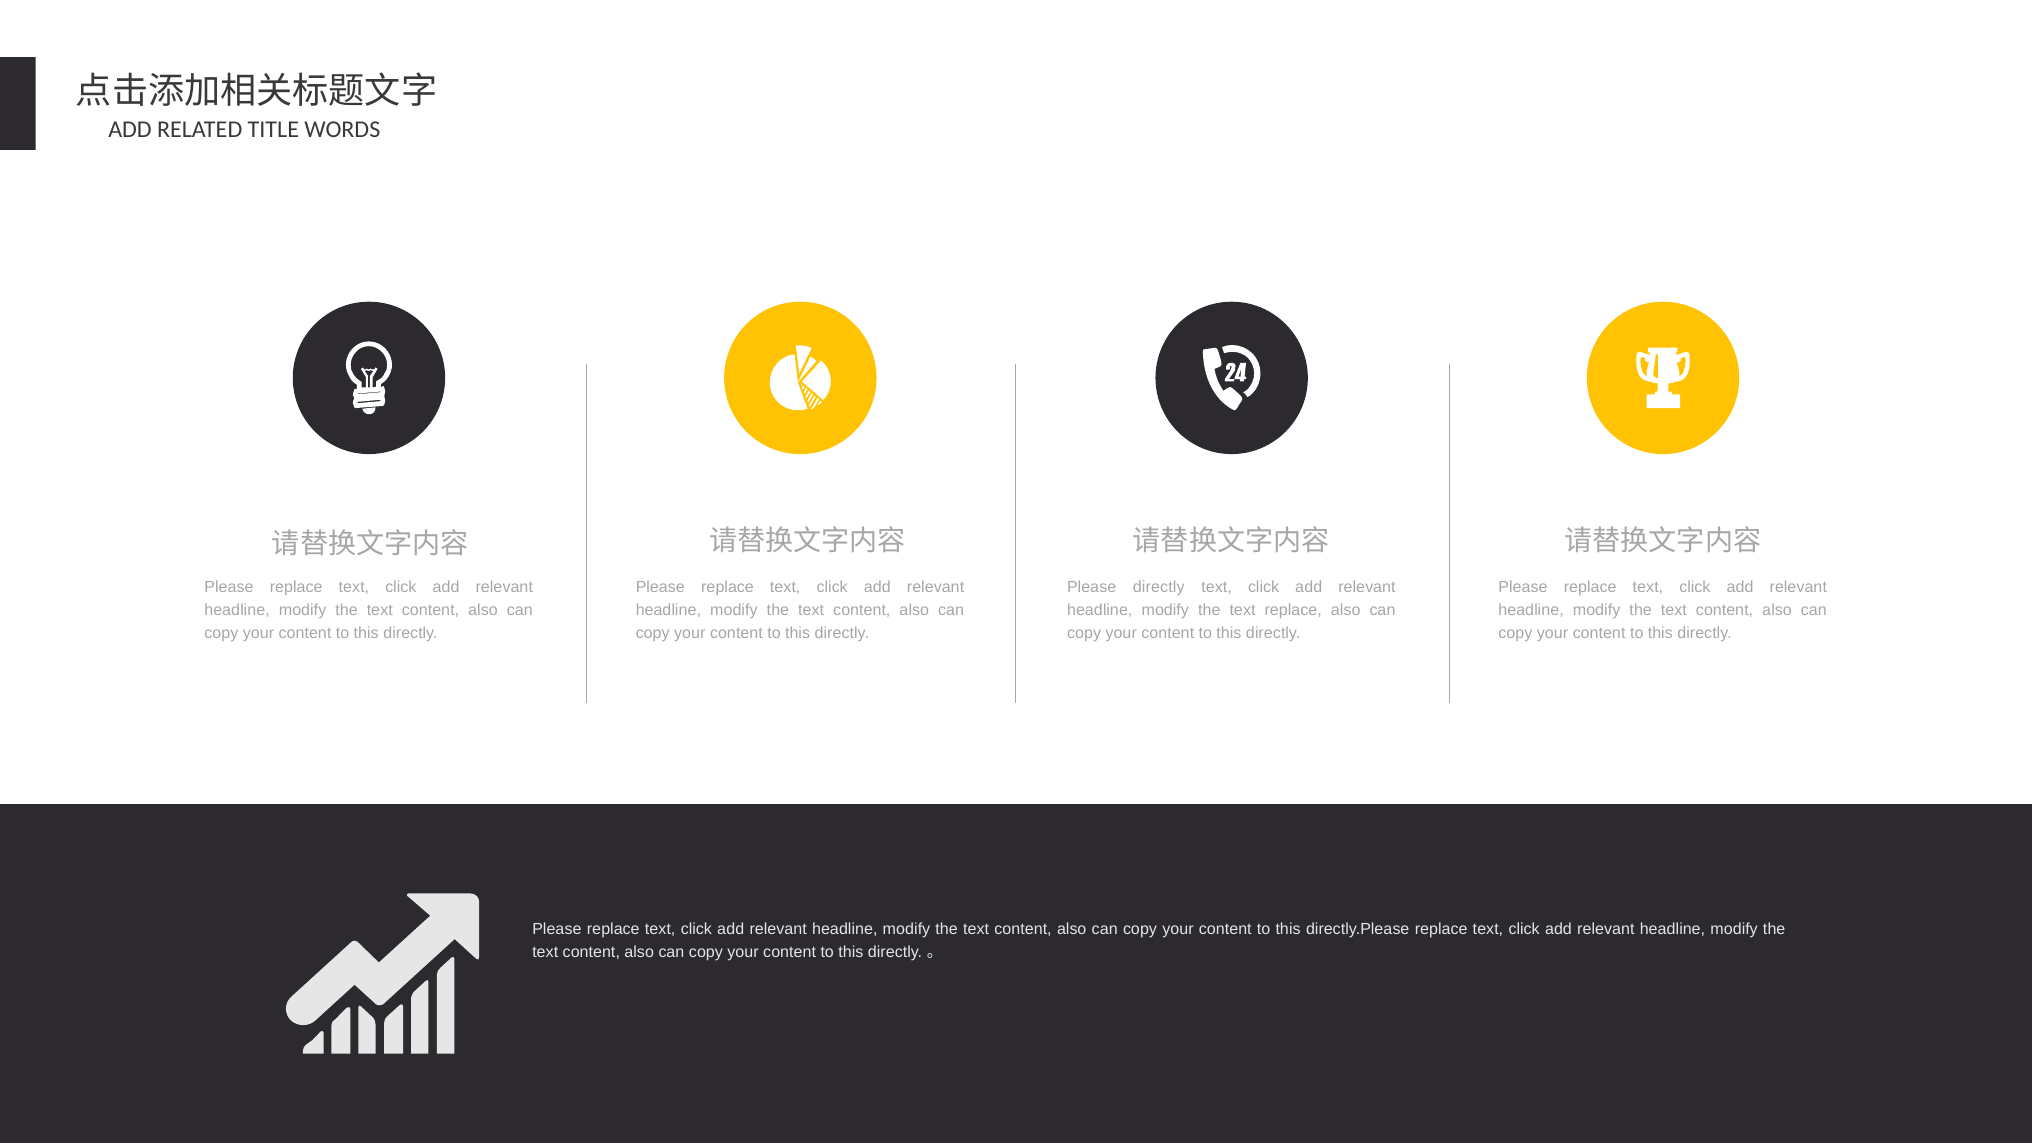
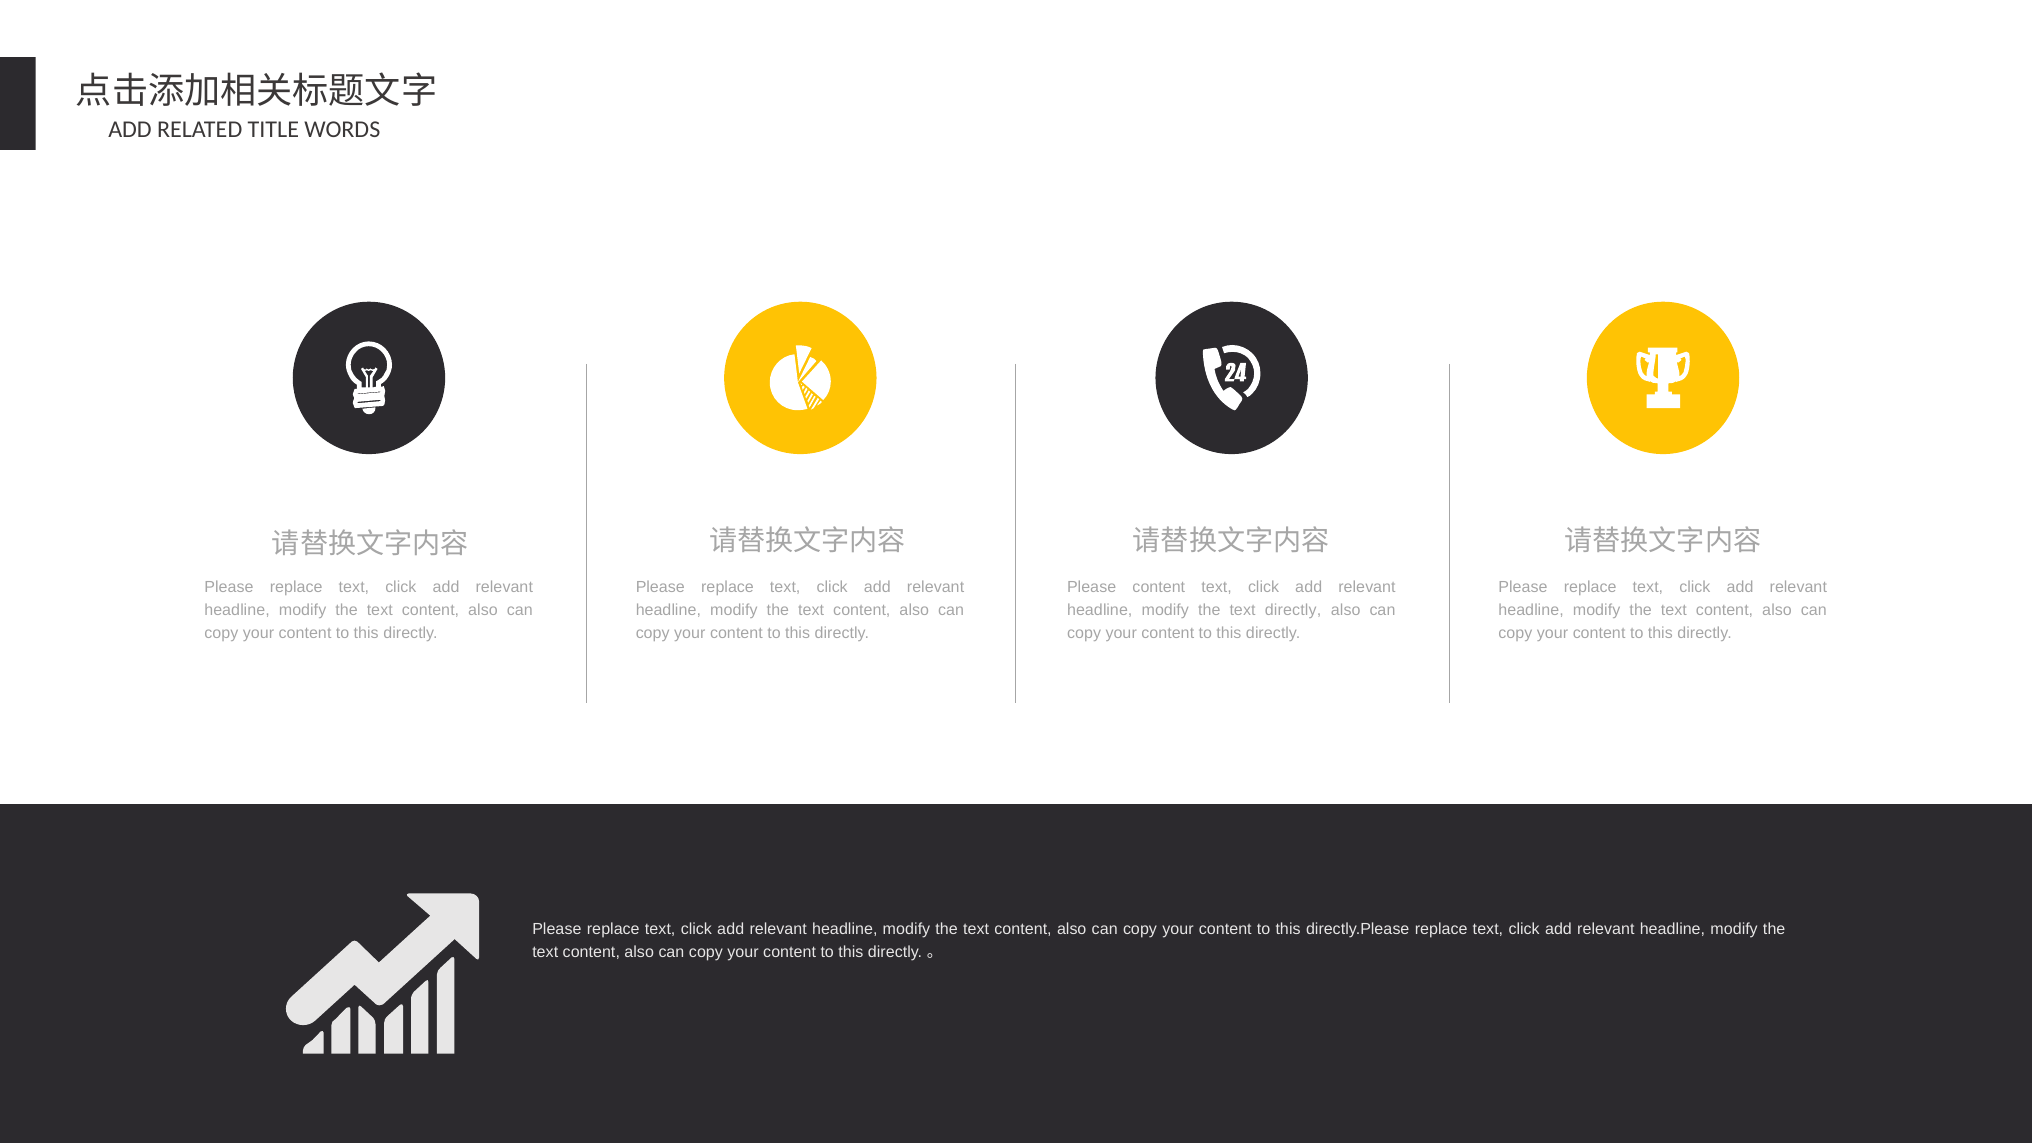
Please directly: directly -> content
text replace: replace -> directly
